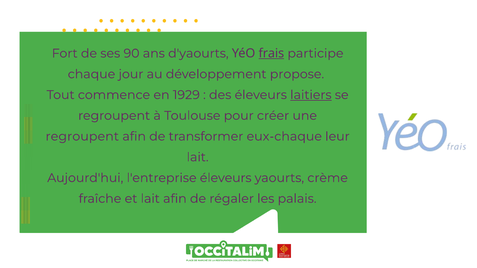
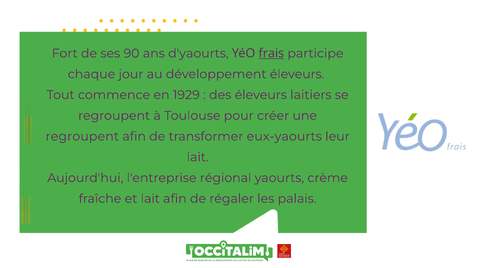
développement propose: propose -> éleveurs
laitiers underline: present -> none
eux-chaque: eux-chaque -> eux-yaourts
l'entreprise éleveurs: éleveurs -> régional
